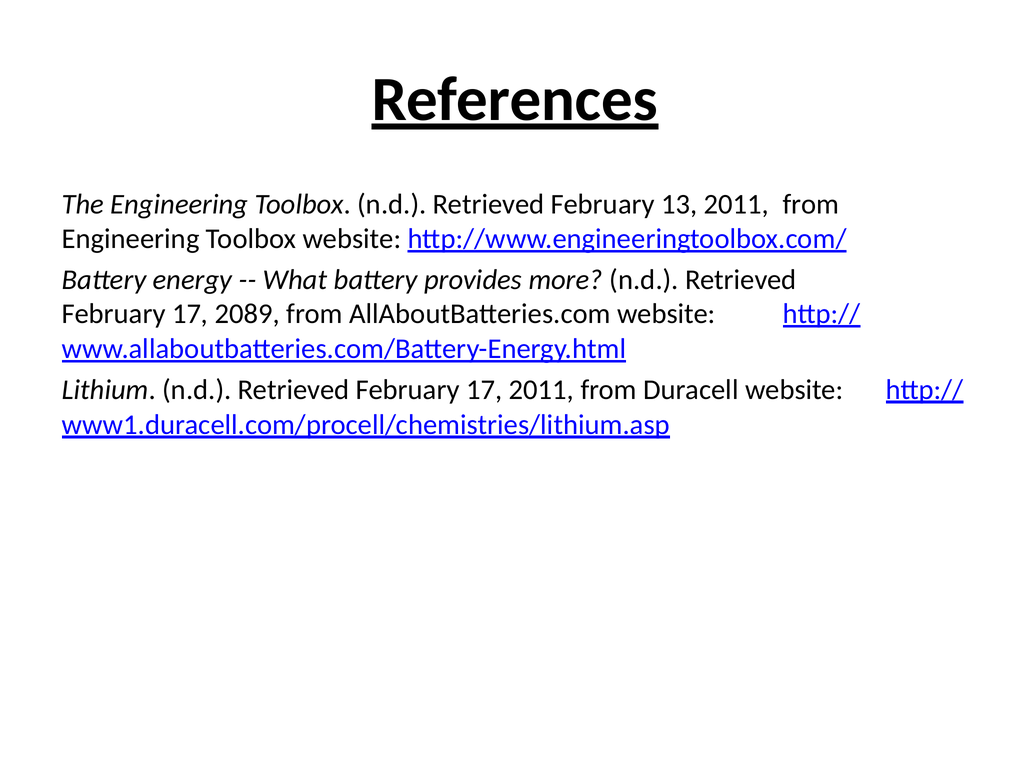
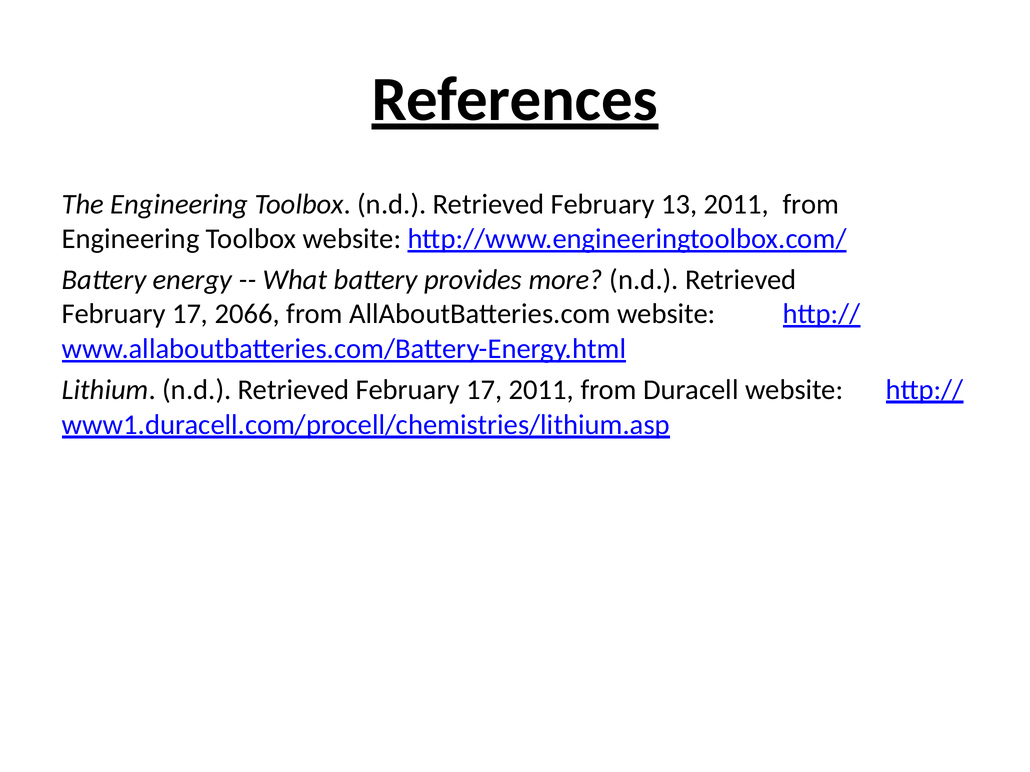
2089: 2089 -> 2066
